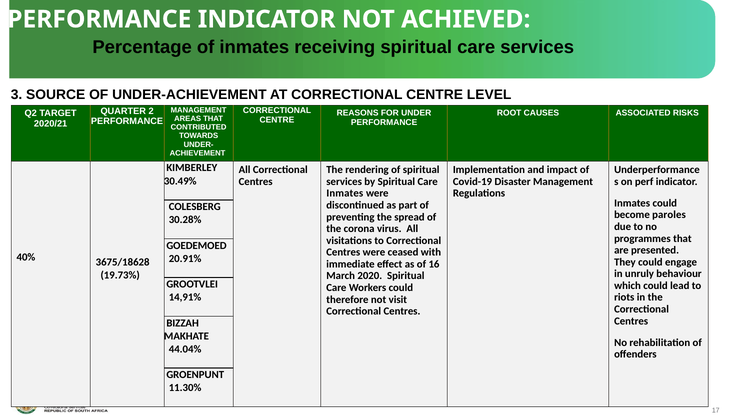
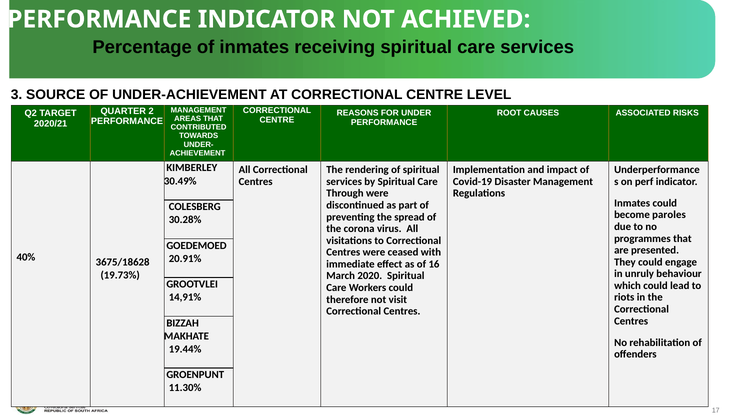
Inmates at (345, 193): Inmates -> Through
44.04%: 44.04% -> 19.44%
